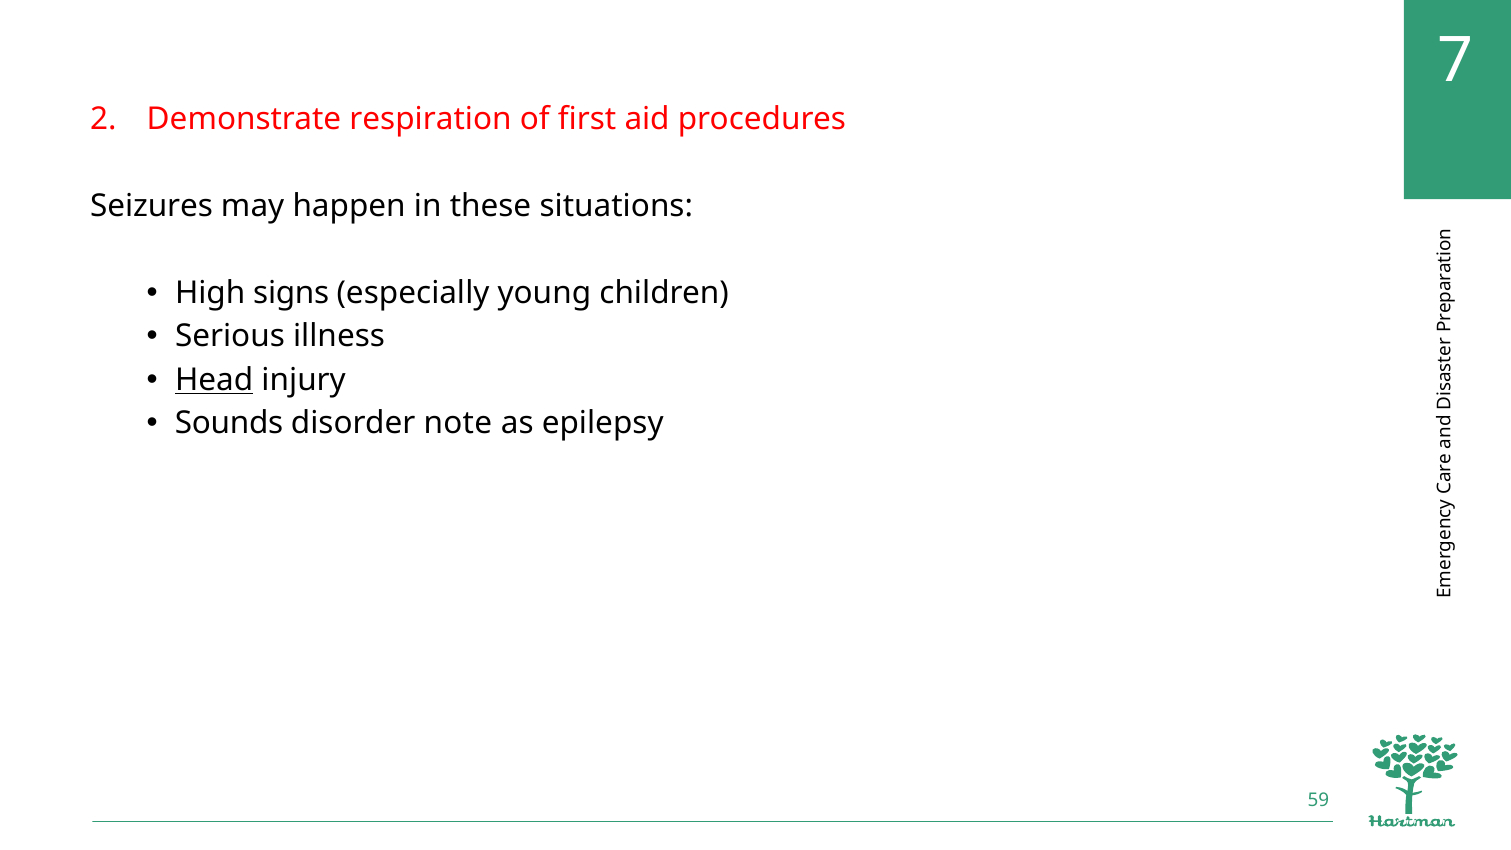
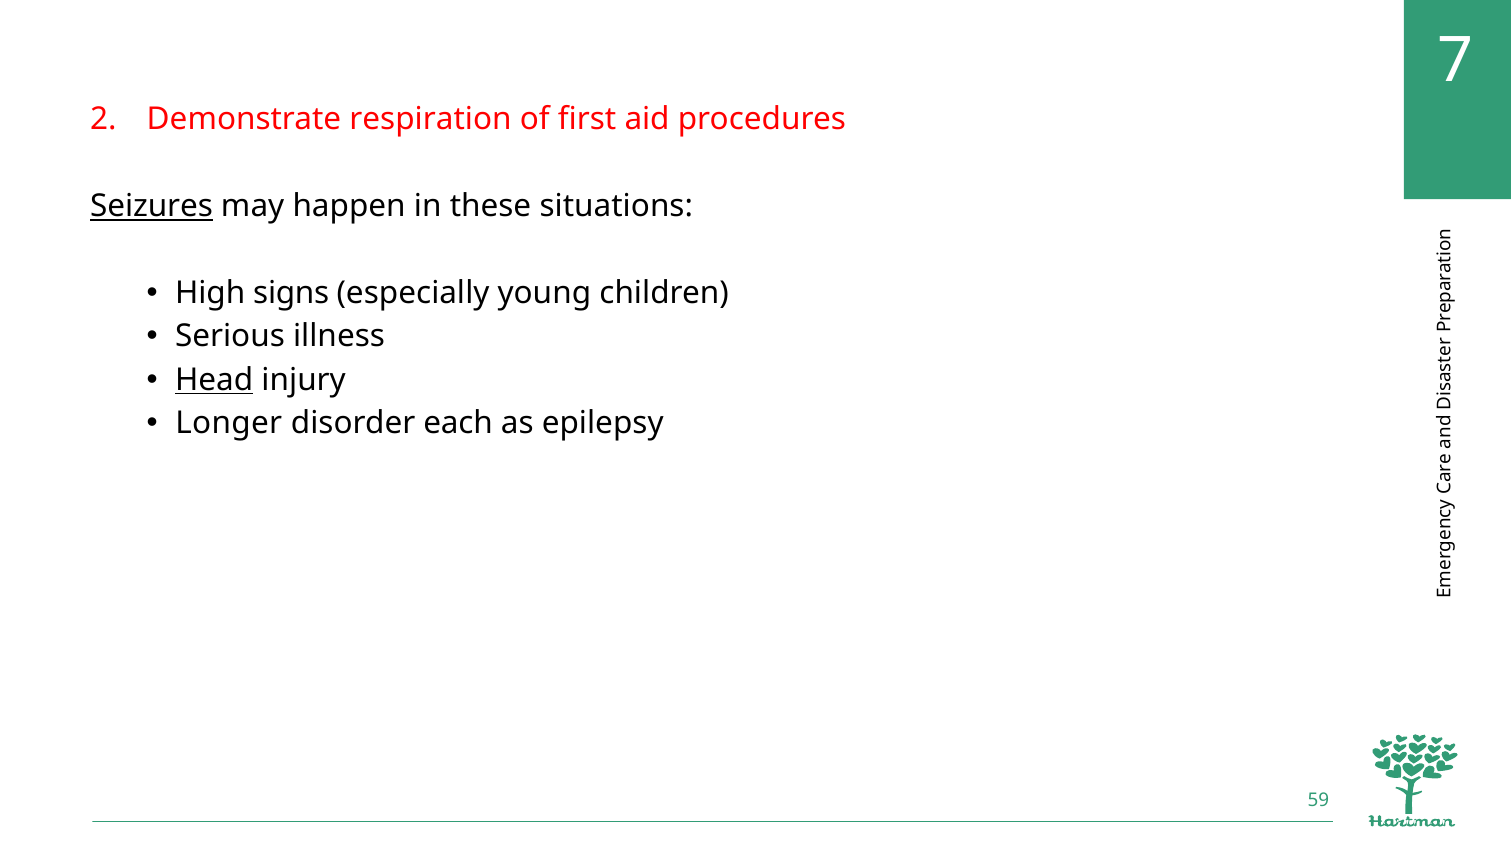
Seizures underline: none -> present
Sounds: Sounds -> Longer
note: note -> each
